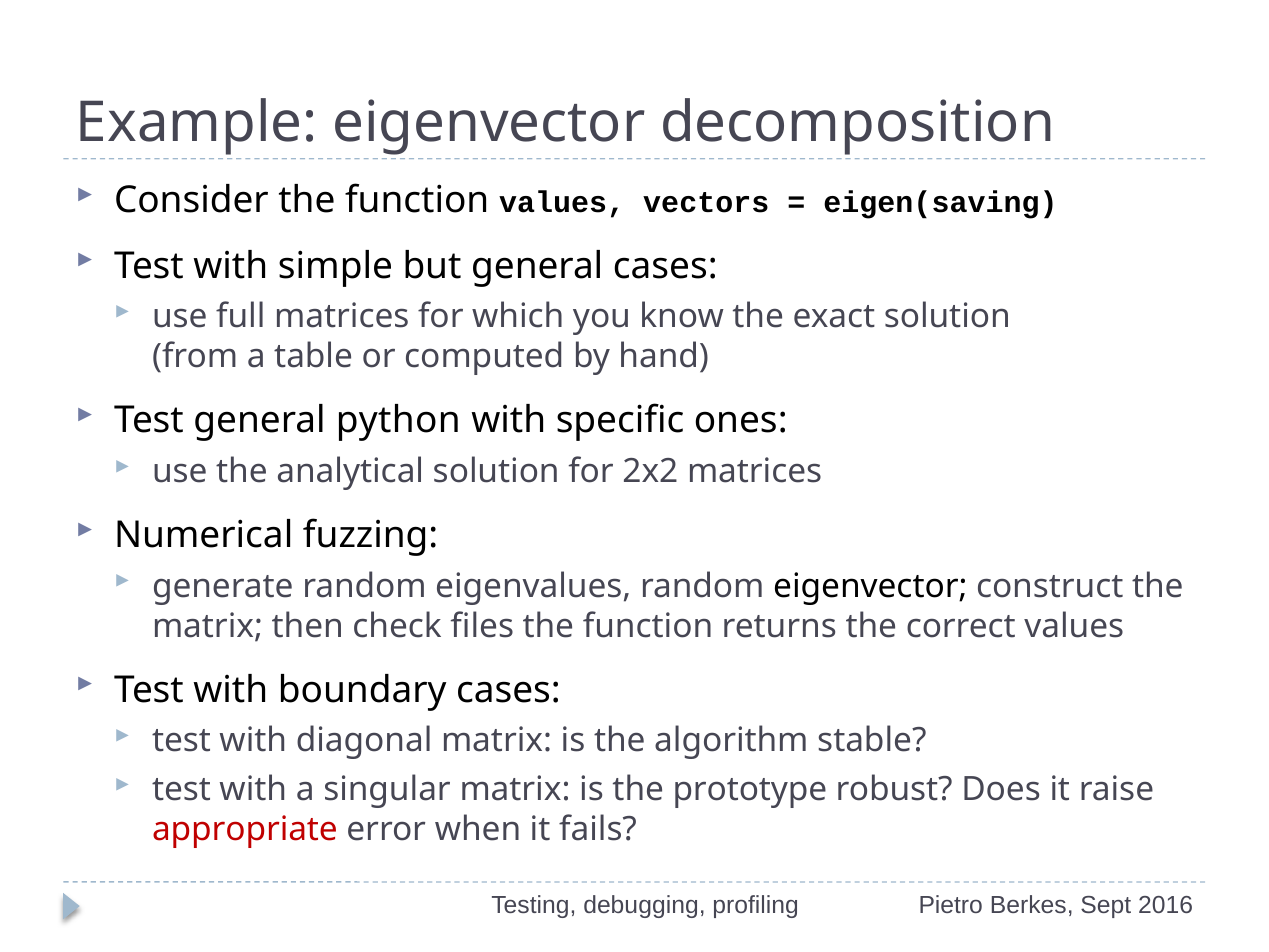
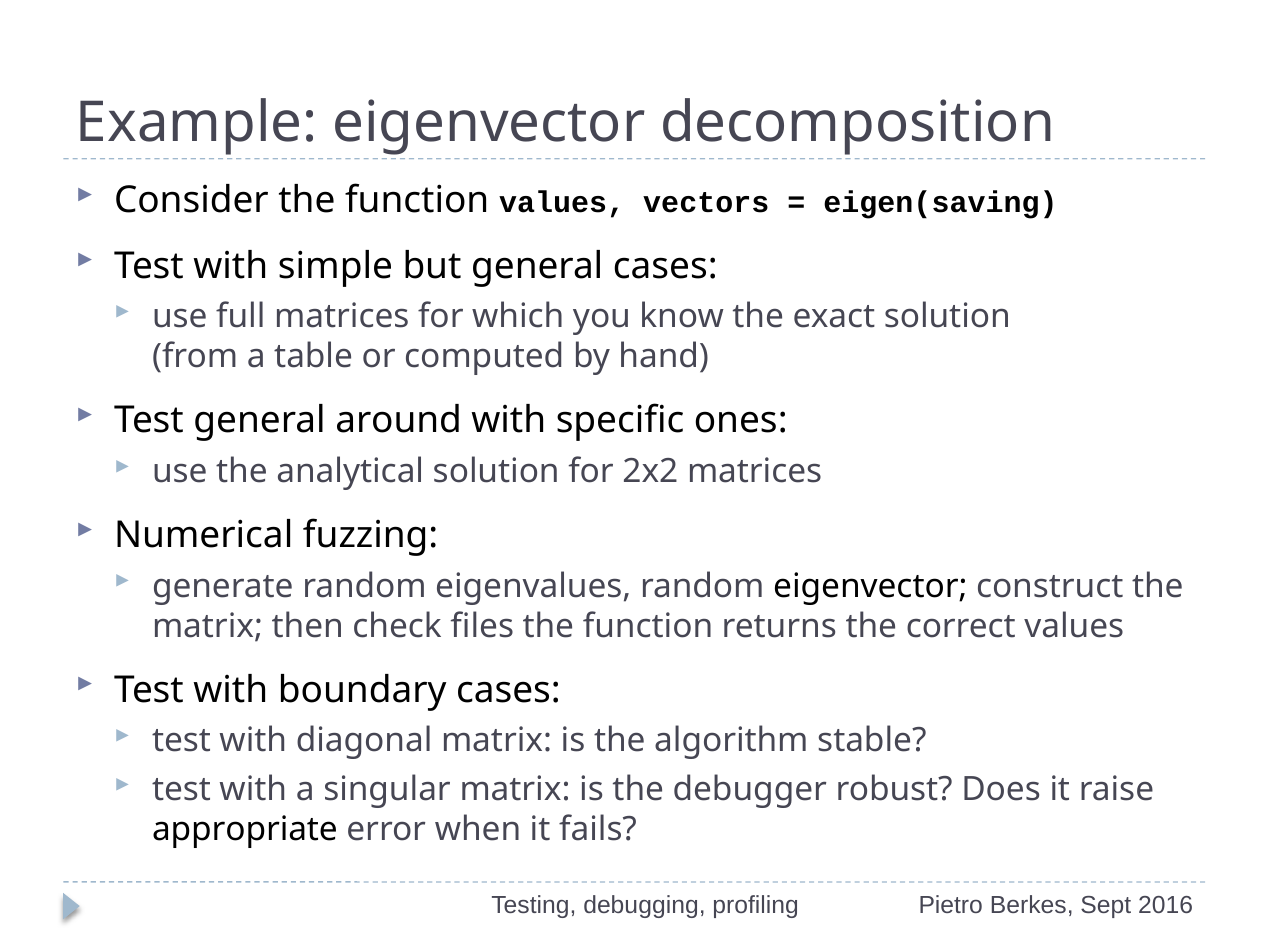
python: python -> around
prototype: prototype -> debugger
appropriate colour: red -> black
